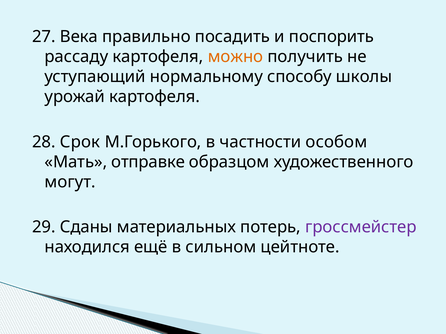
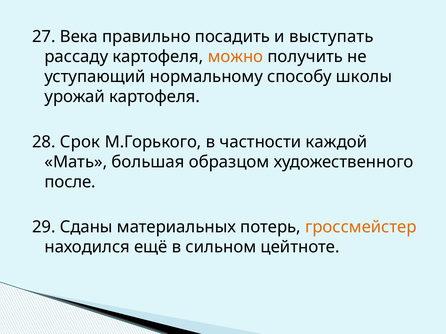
поспорить: поспорить -> выступать
особом: особом -> каждой
отправке: отправке -> большая
могут: могут -> после
гроссмейстер colour: purple -> orange
